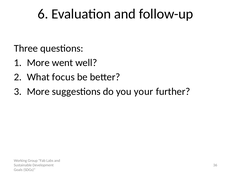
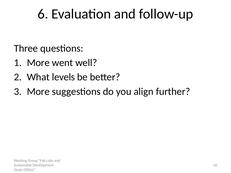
focus: focus -> levels
your: your -> align
